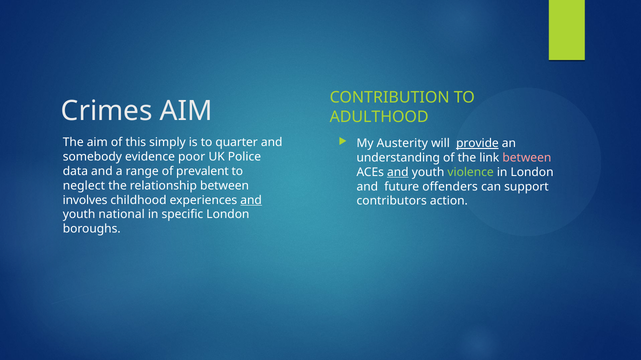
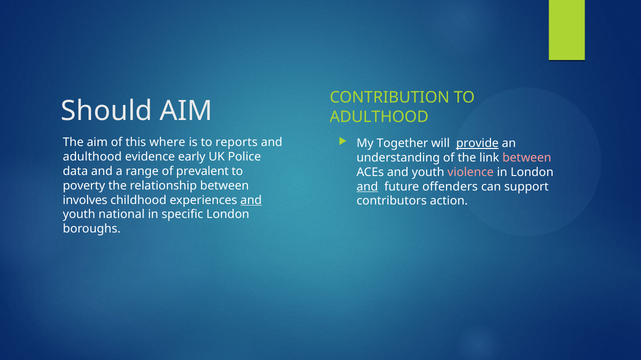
Crimes: Crimes -> Should
Austerity: Austerity -> Together
simply: simply -> where
quarter: quarter -> reports
somebody at (92, 157): somebody -> adulthood
poor: poor -> early
and at (398, 172) underline: present -> none
violence colour: light green -> pink
neglect: neglect -> poverty
and at (367, 187) underline: none -> present
